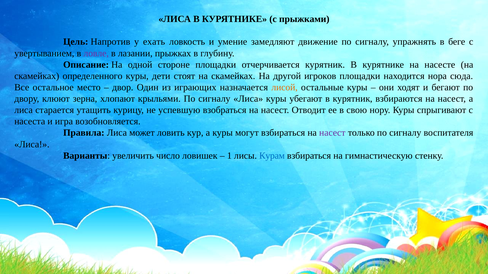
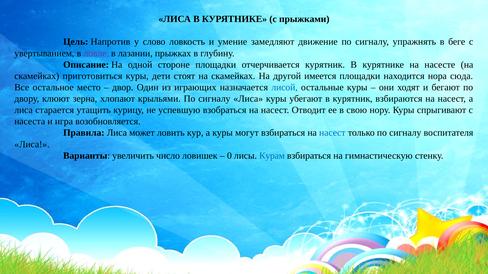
ехать: ехать -> слово
определенного: определенного -> приготовиться
игроков: игроков -> имеется
лисой colour: orange -> blue
насест at (332, 133) colour: purple -> blue
1: 1 -> 0
